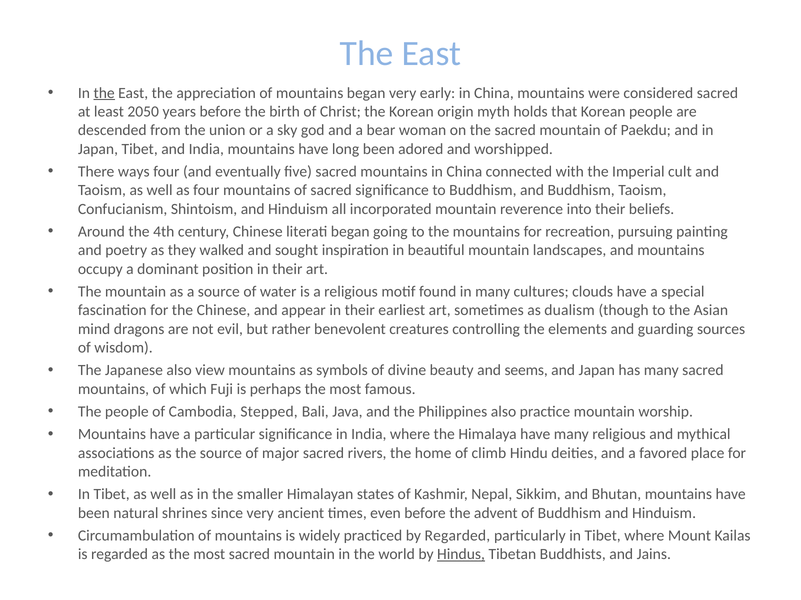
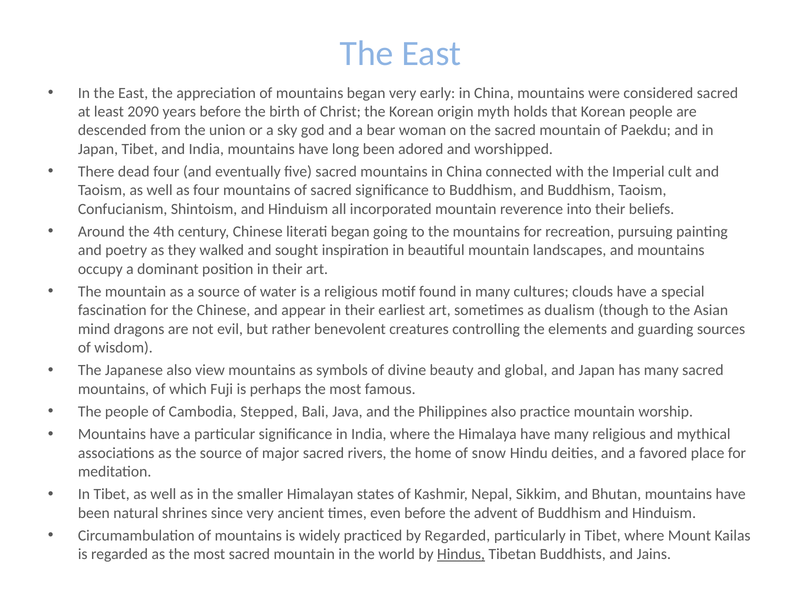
the at (104, 93) underline: present -> none
2050: 2050 -> 2090
ways: ways -> dead
seems: seems -> global
climb: climb -> snow
